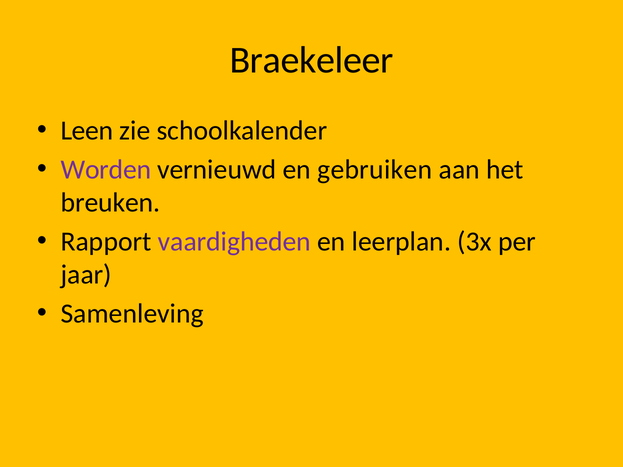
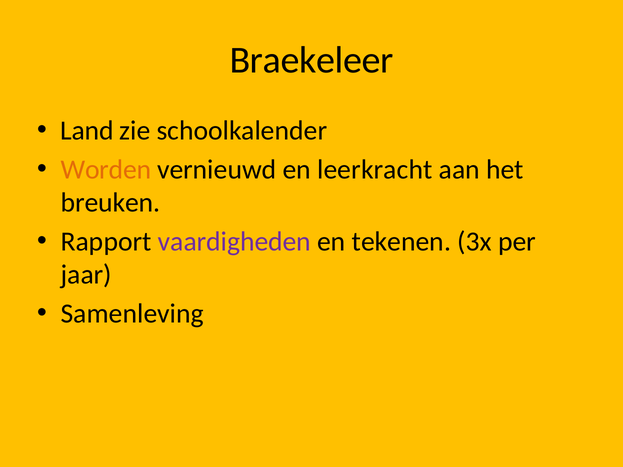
Leen: Leen -> Land
Worden colour: purple -> orange
gebruiken: gebruiken -> leerkracht
leerplan: leerplan -> tekenen
